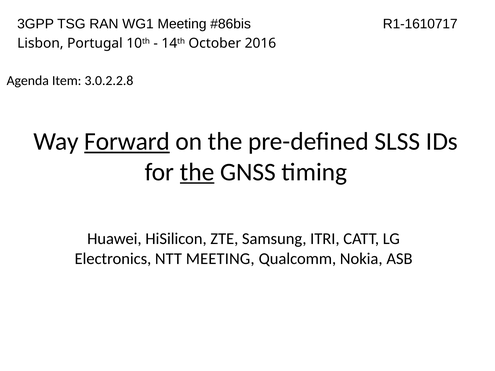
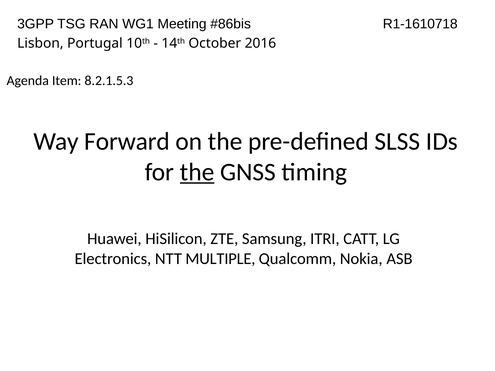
R1-1610717: R1-1610717 -> R1-1610718
3.0.2.2.8: 3.0.2.2.8 -> 8.2.1.5.3
Forward underline: present -> none
NTT MEETING: MEETING -> MULTIPLE
